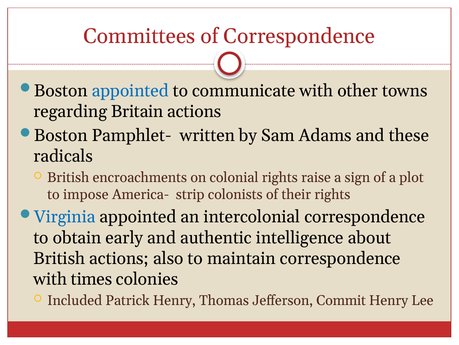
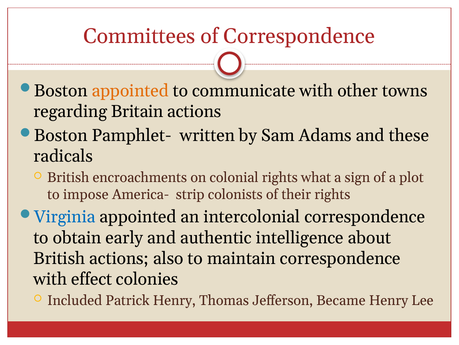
appointed at (130, 90) colour: blue -> orange
raise: raise -> what
times: times -> effect
Commit: Commit -> Became
